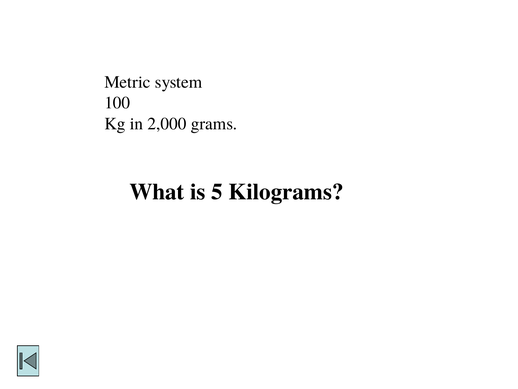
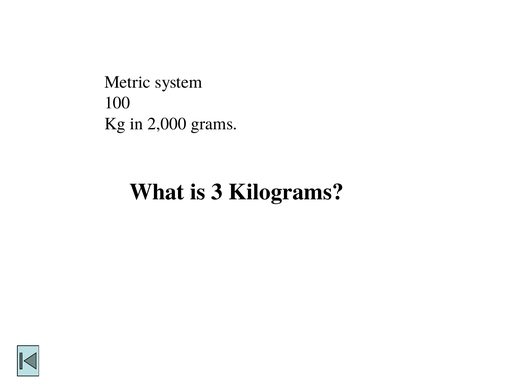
5: 5 -> 3
